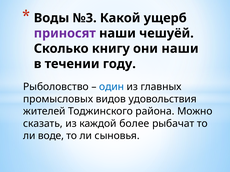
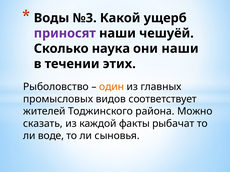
книгу: книгу -> наука
году: году -> этих
один colour: blue -> orange
удовольствия: удовольствия -> соответствует
более: более -> факты
